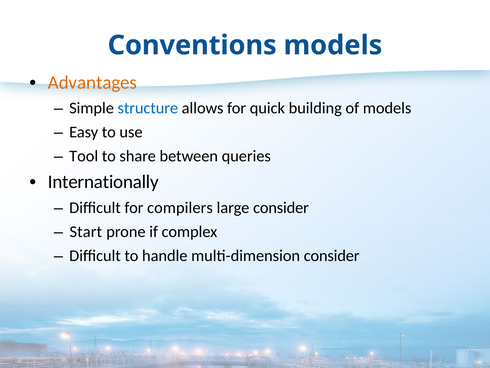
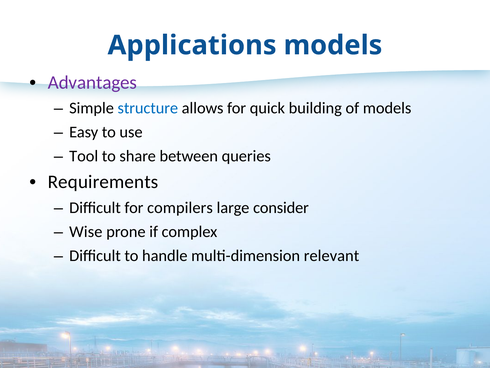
Conventions: Conventions -> Applications
Advantages colour: orange -> purple
Internationally: Internationally -> Requirements
Start: Start -> Wise
multi-dimension consider: consider -> relevant
